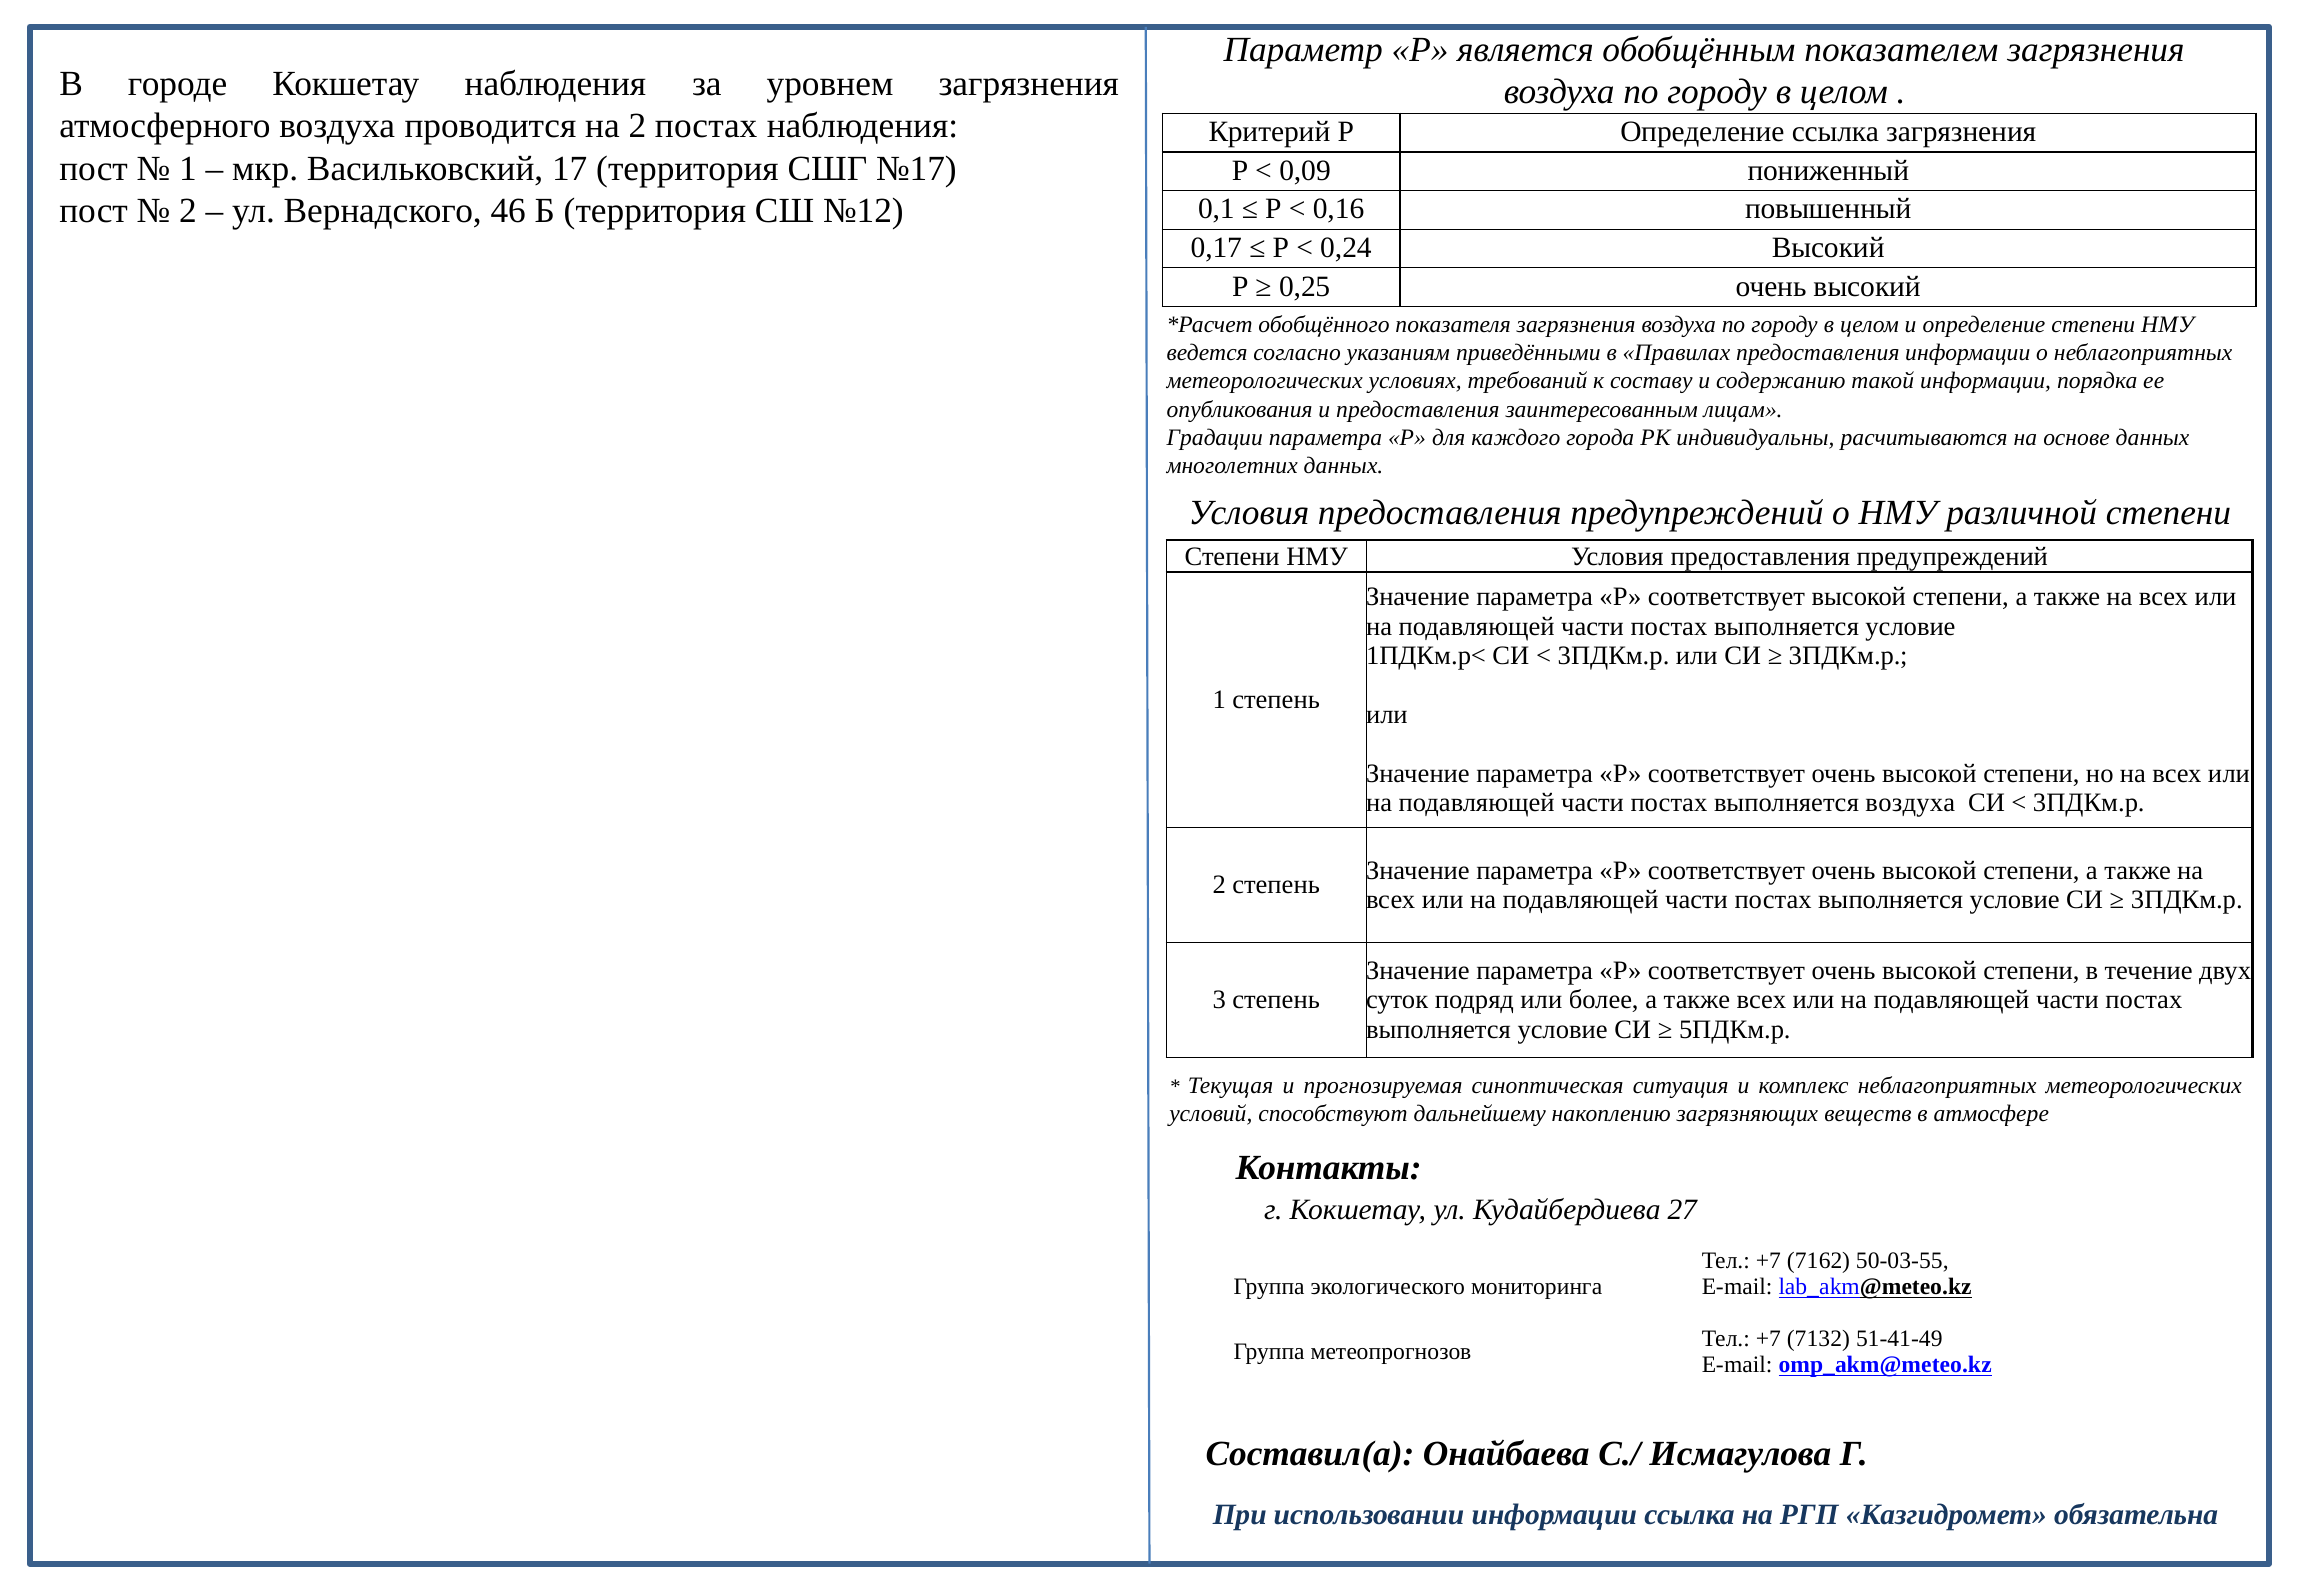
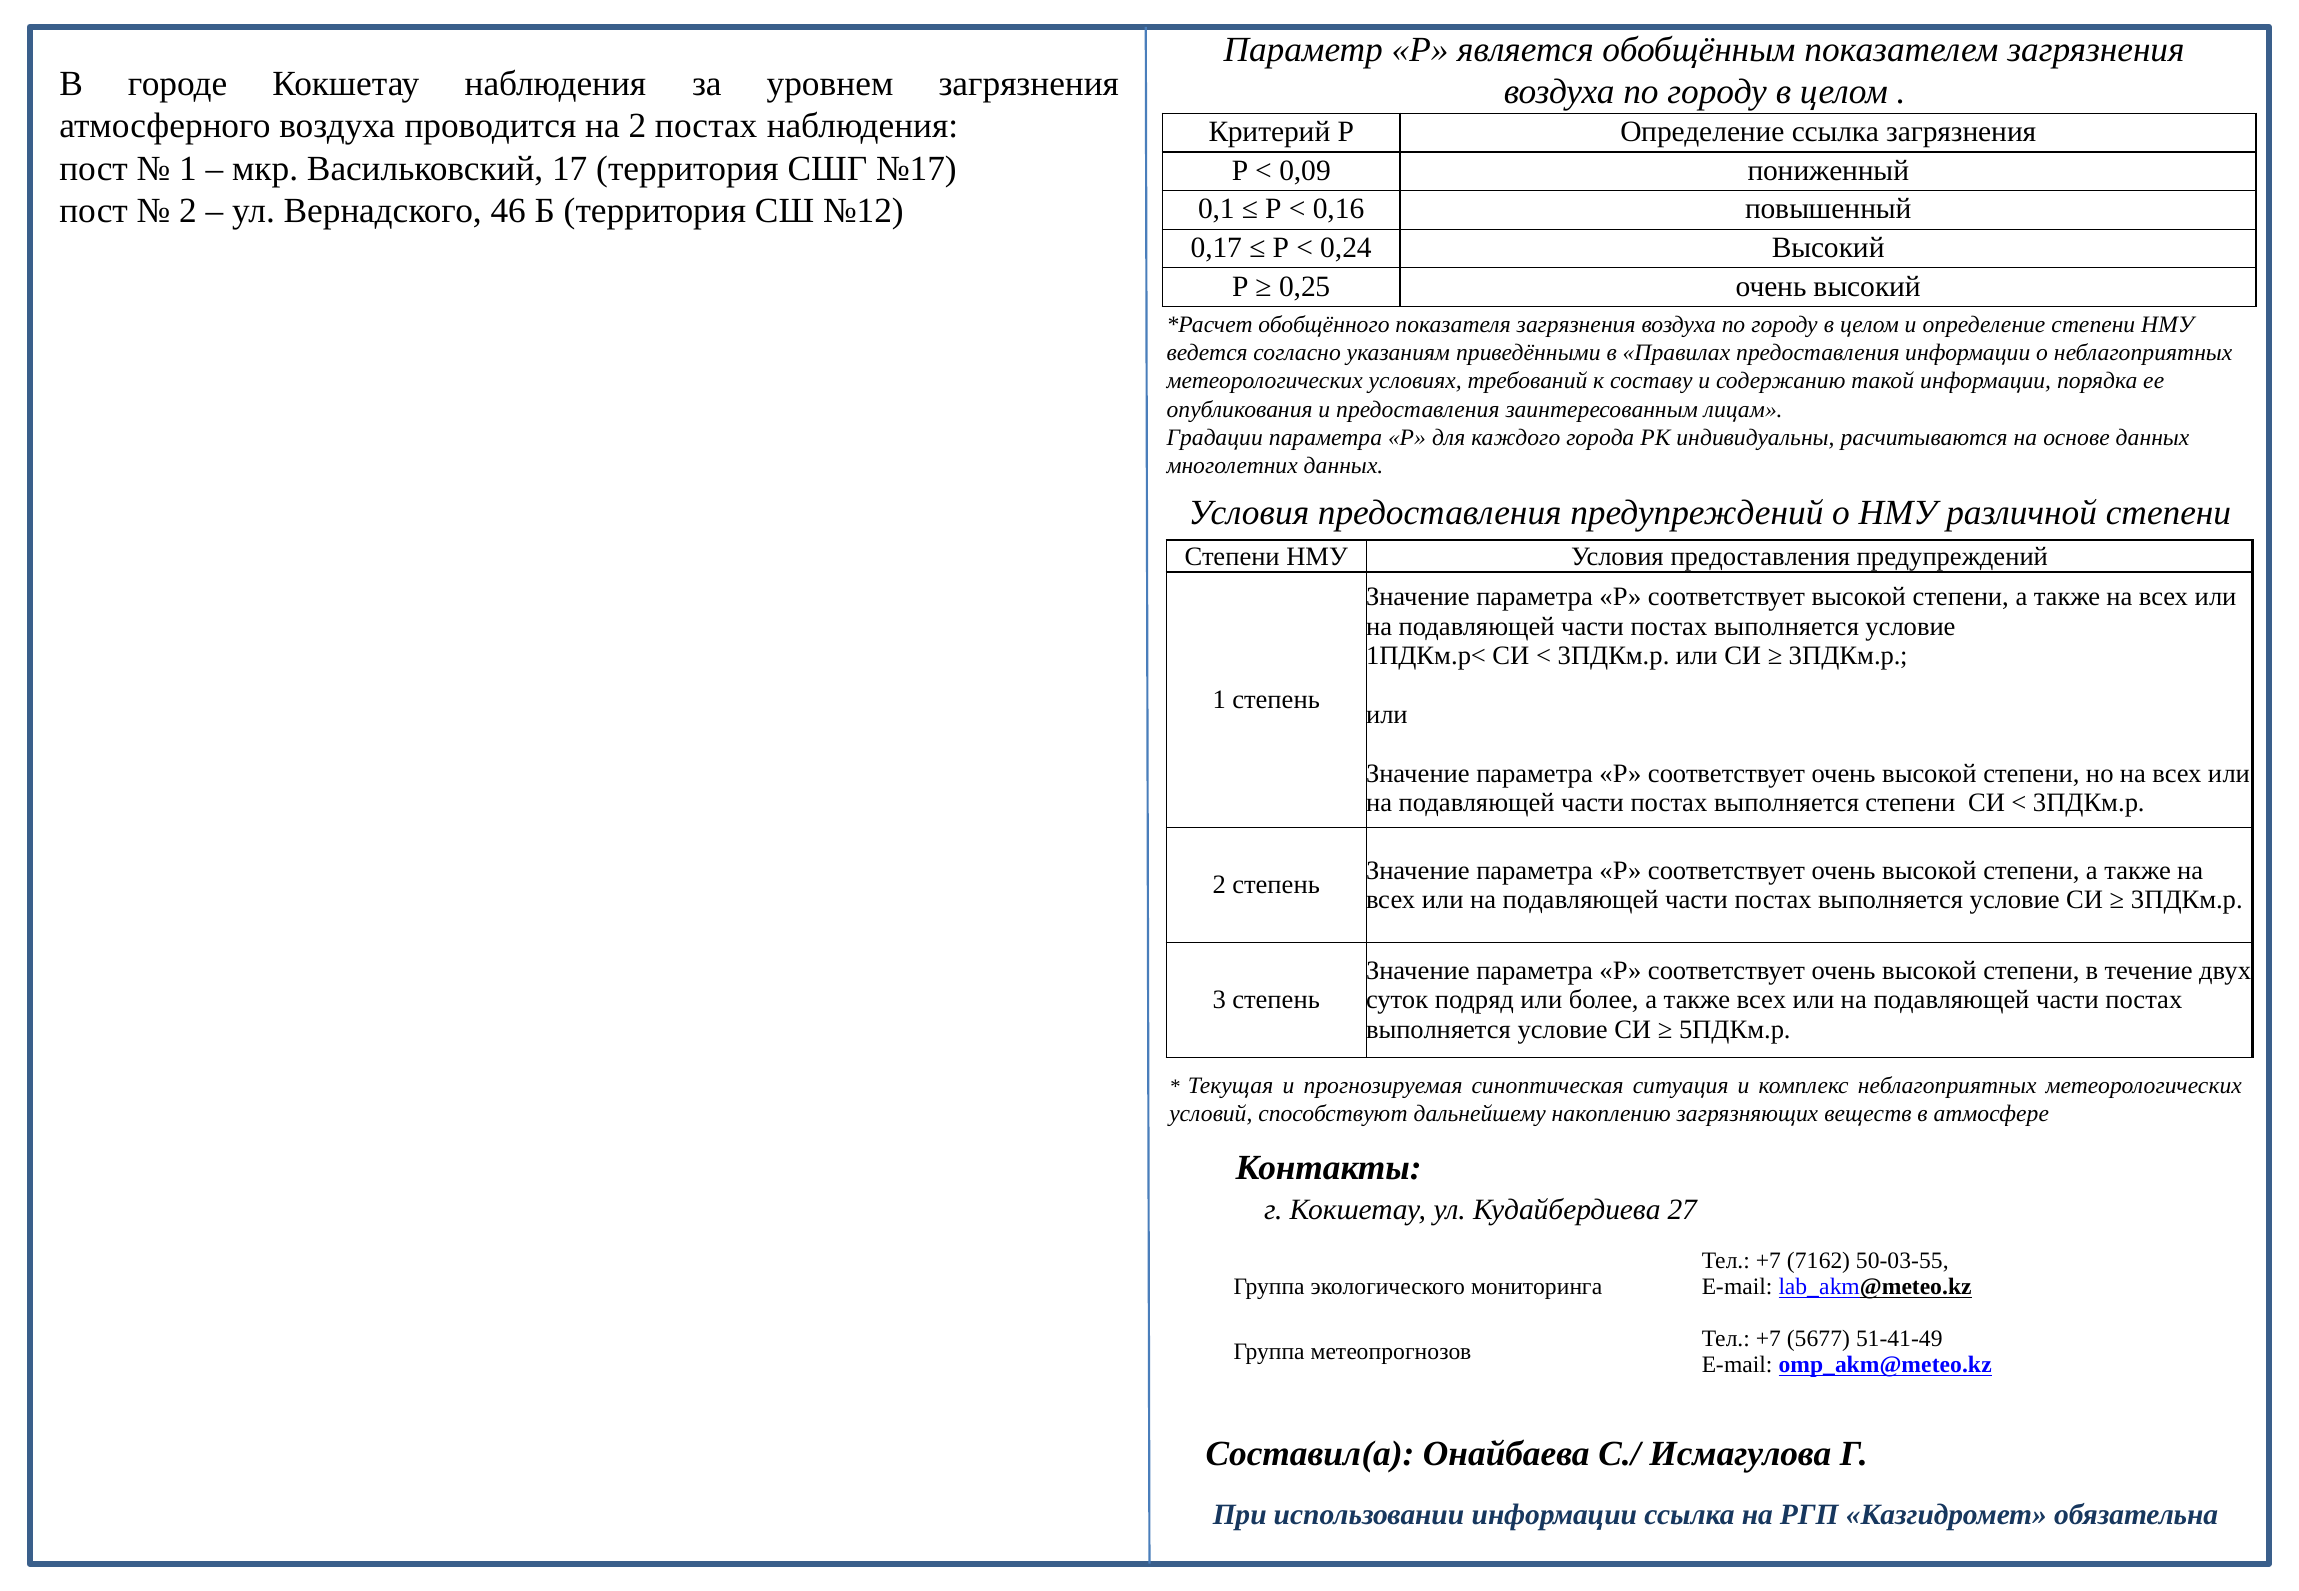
выполняется воздуха: воздуха -> степени
7132: 7132 -> 5677
